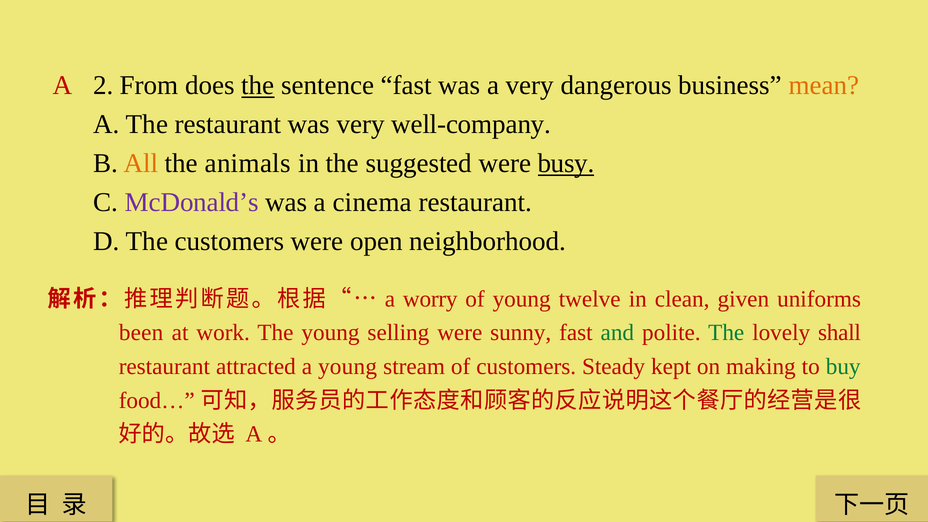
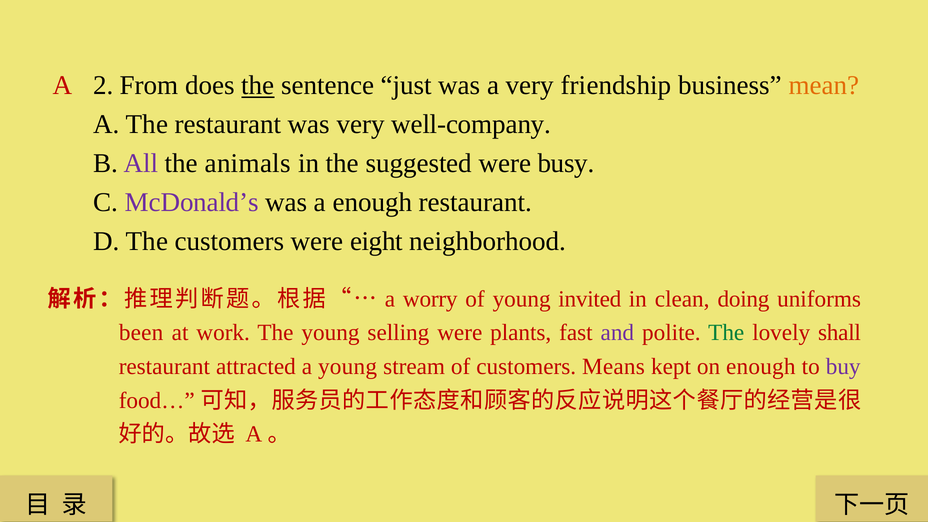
sentence fast: fast -> just
dangerous: dangerous -> friendship
All colour: orange -> purple
busy underline: present -> none
a cinema: cinema -> enough
open: open -> eight
twelve: twelve -> invited
given: given -> doing
sunny: sunny -> plants
and colour: green -> purple
Steady: Steady -> Means
on making: making -> enough
buy colour: green -> purple
